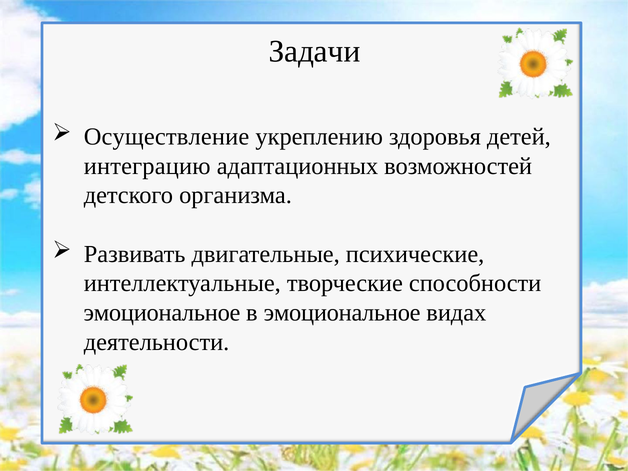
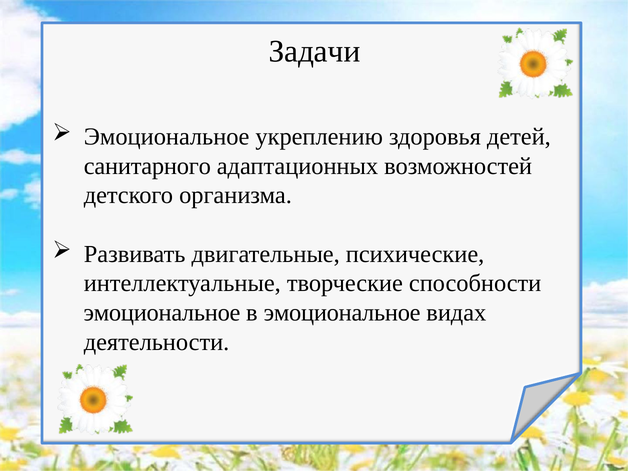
Осуществление at (167, 137): Осуществление -> Эмоциональное
интеграцию: интеграцию -> санитарного
